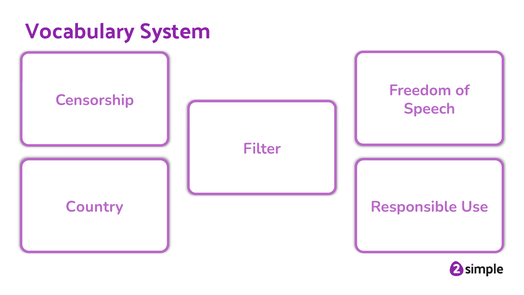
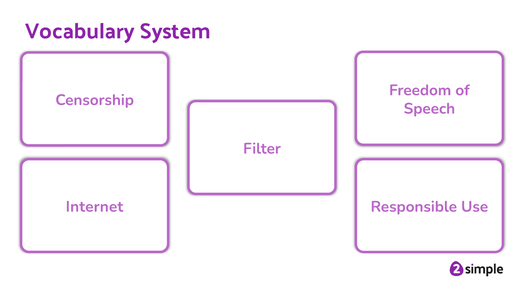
Country: Country -> Internet
